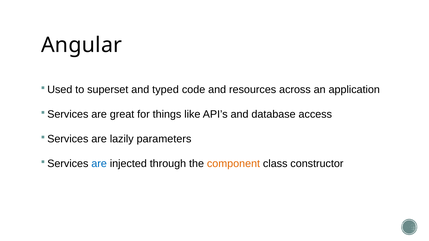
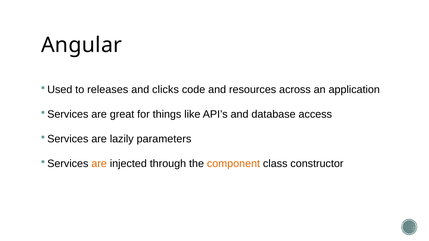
superset: superset -> releases
typed: typed -> clicks
are at (99, 164) colour: blue -> orange
